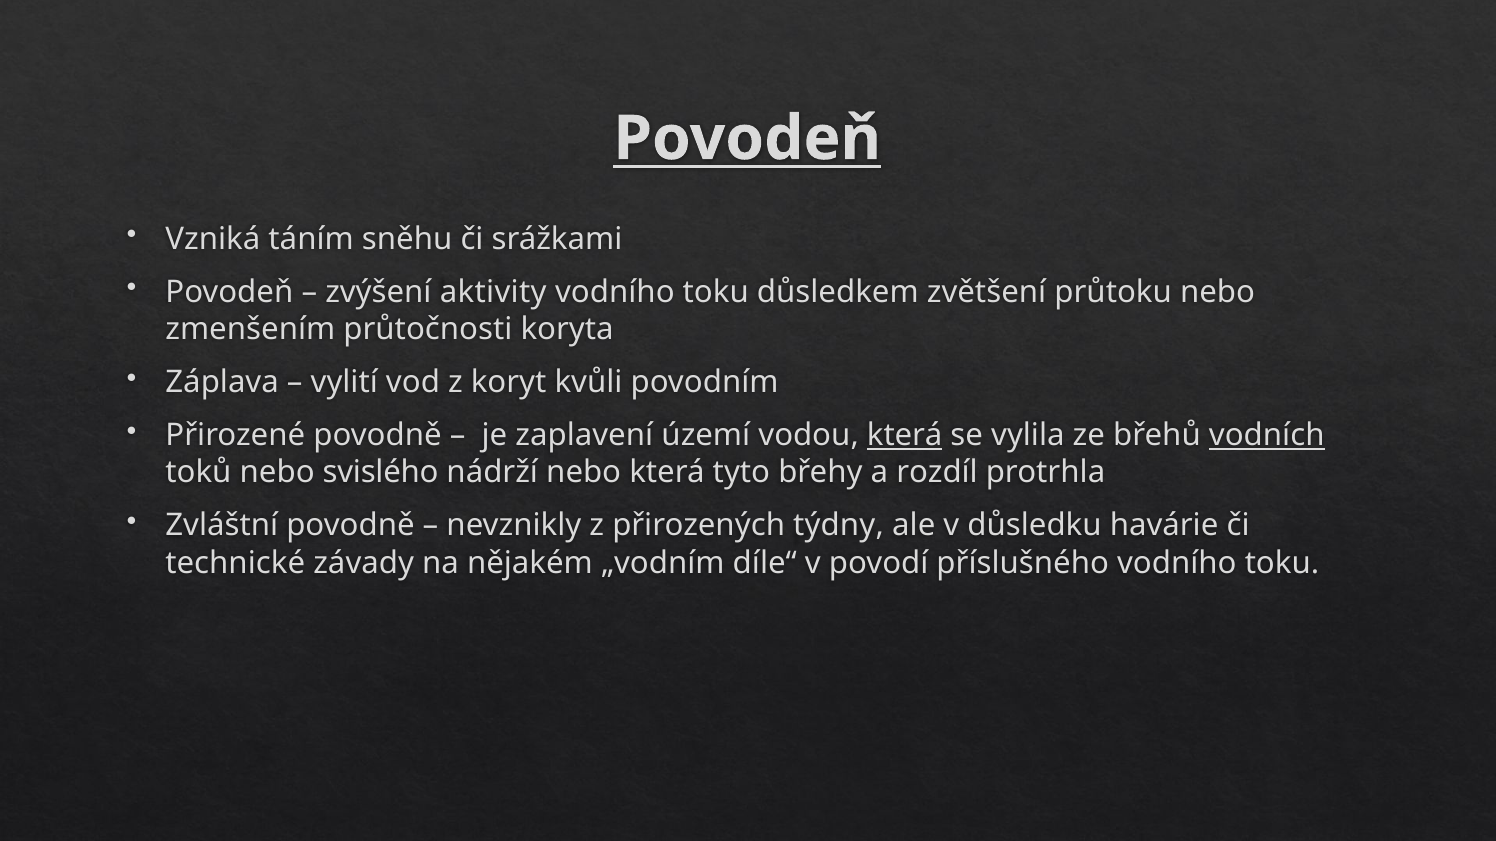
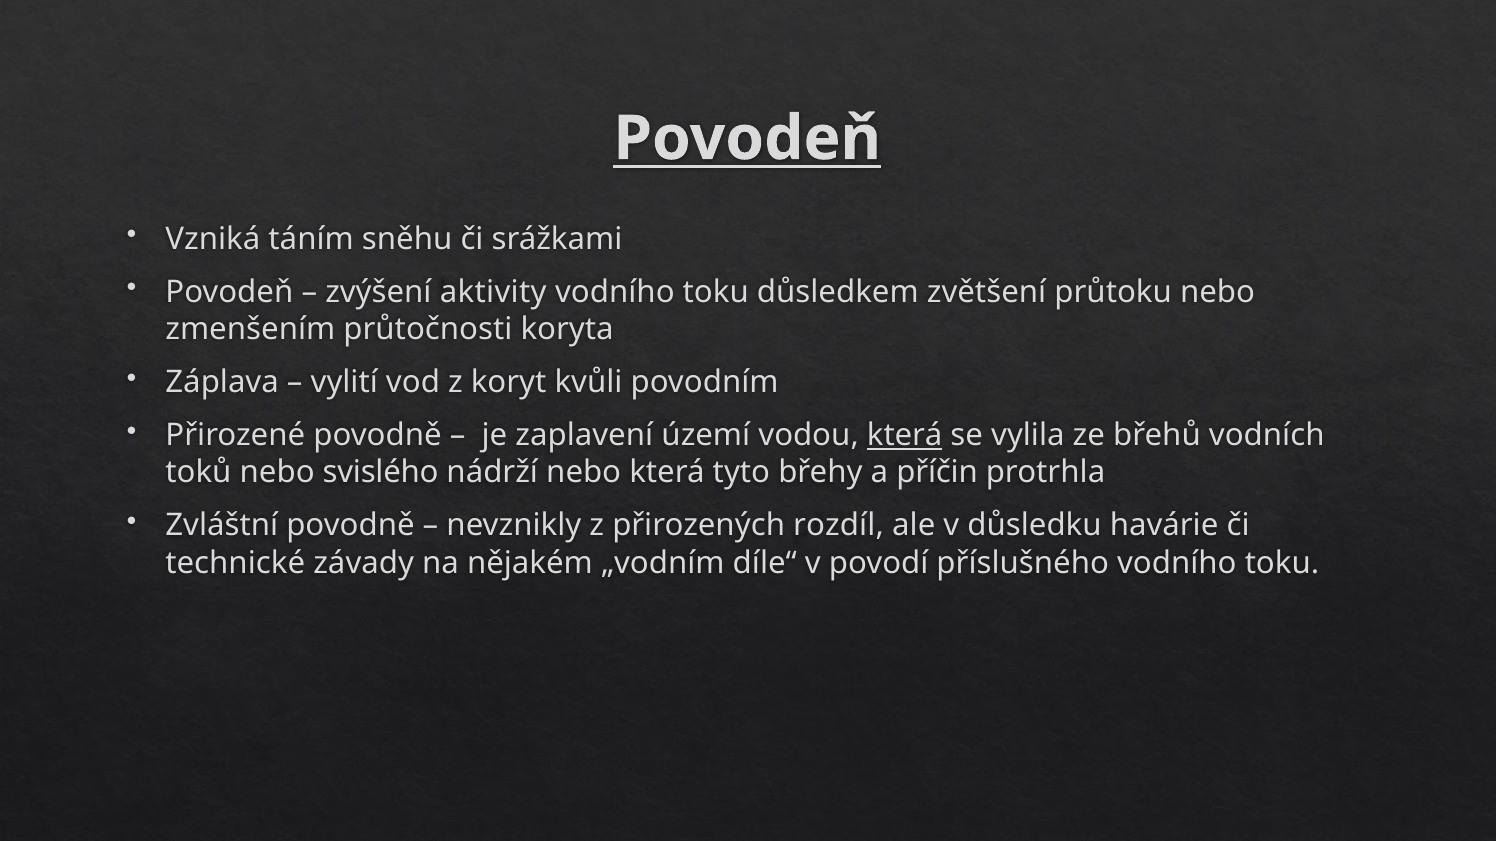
vodních underline: present -> none
rozdíl: rozdíl -> příčin
týdny: týdny -> rozdíl
